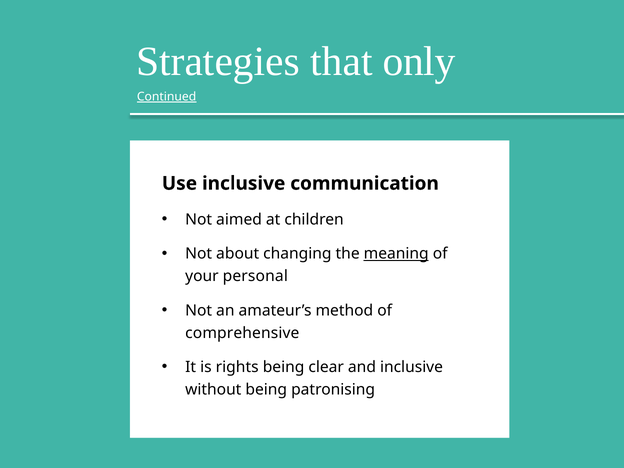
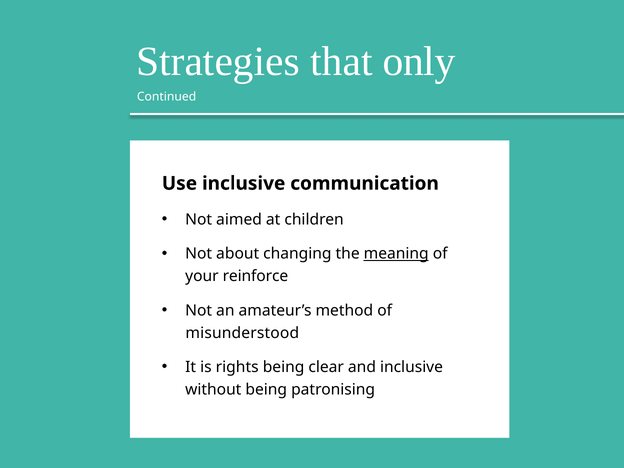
Continued underline: present -> none
personal: personal -> reinforce
comprehensive: comprehensive -> misunderstood
